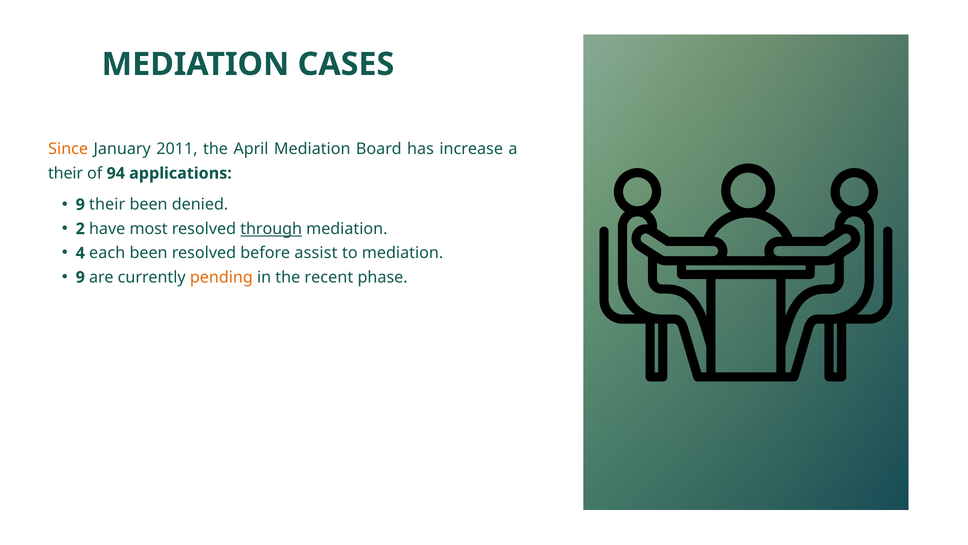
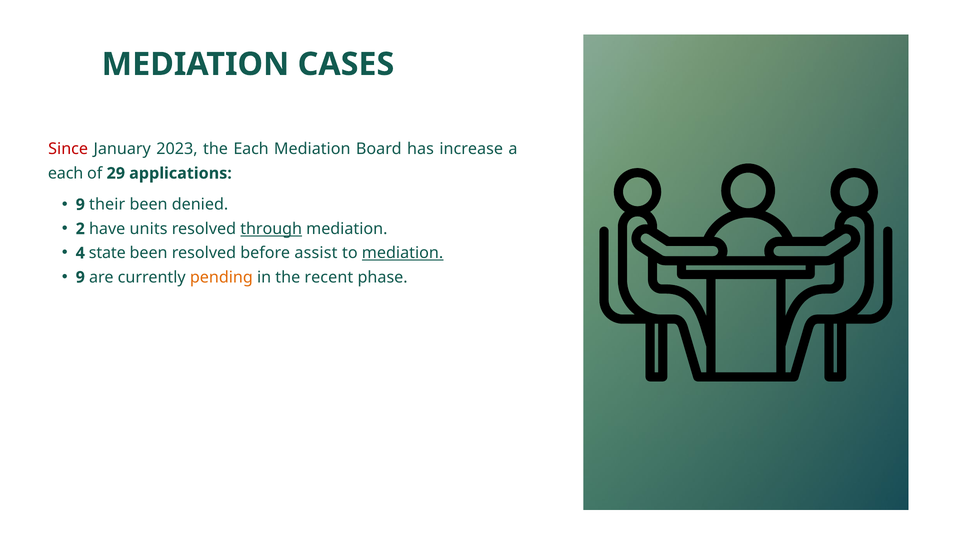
Since colour: orange -> red
2011: 2011 -> 2023
the April: April -> Each
their at (66, 173): their -> each
94: 94 -> 29
most: most -> units
each: each -> state
mediation at (403, 253) underline: none -> present
